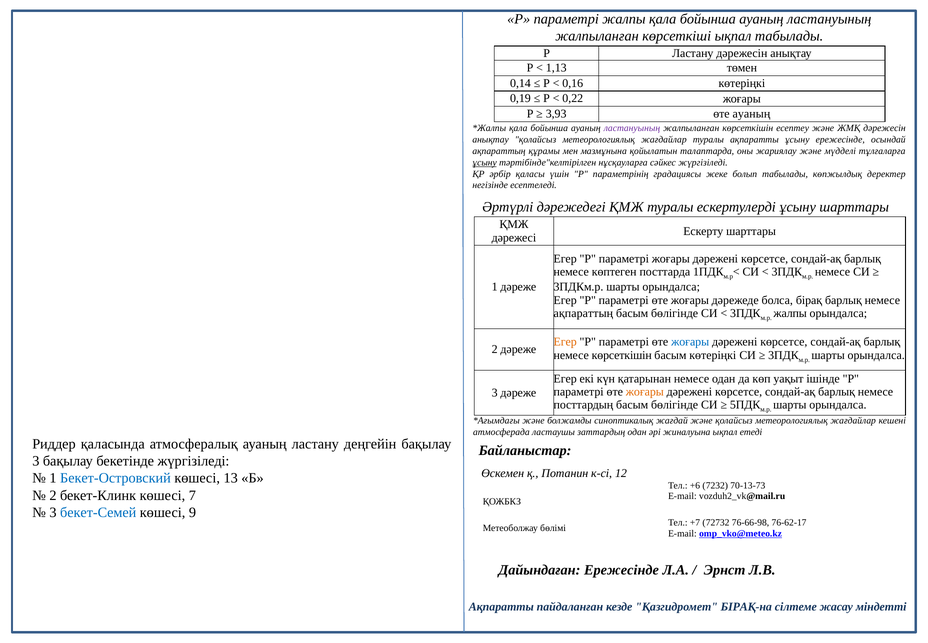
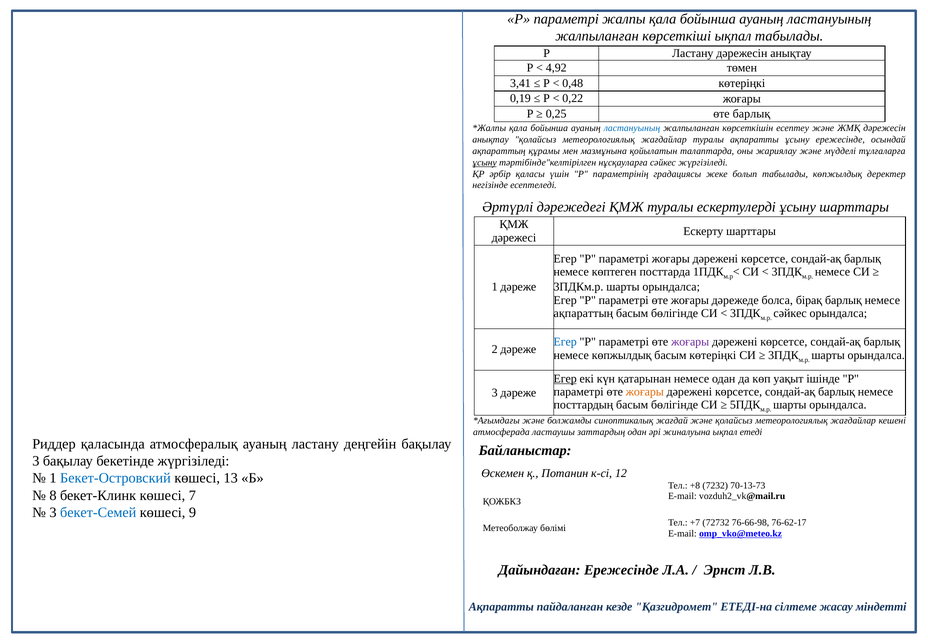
1,13: 1,13 -> 4,92
0,14: 0,14 -> 3,41
0,16: 0,16 -> 0,48
3,93: 3,93 -> 0,25
өте ауаның: ауаның -> барлық
ластануының at (632, 128) colour: purple -> blue
жалпы at (790, 313): жалпы -> сәйкес
Егер at (565, 342) colour: orange -> blue
жоғары at (690, 342) colour: blue -> purple
немесе көрсеткішін: көрсеткішін -> көпжылдық
Егер at (565, 378) underline: none -> present
+6: +6 -> +8
2 at (53, 495): 2 -> 8
БІРАҚ-на: БІРАҚ-на -> ЕТЕДІ-на
